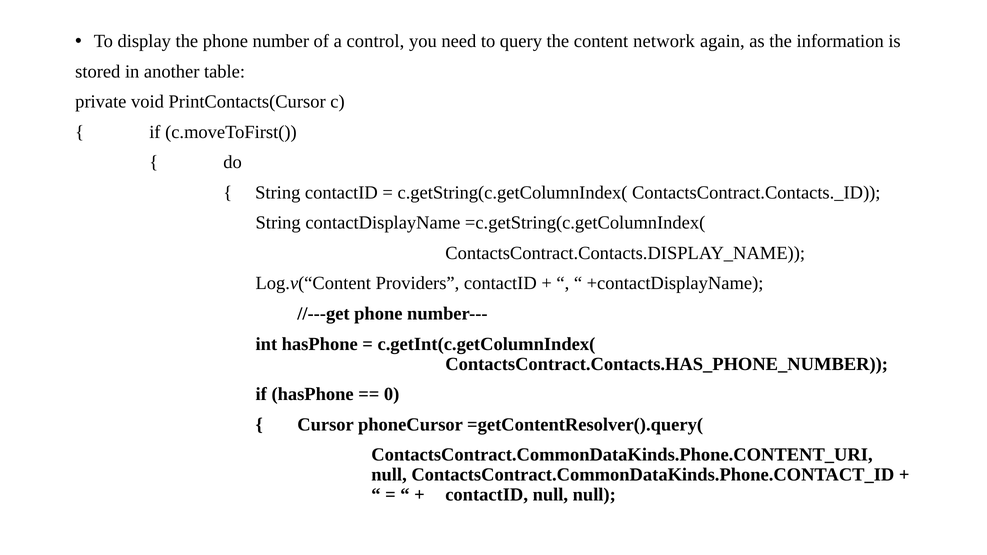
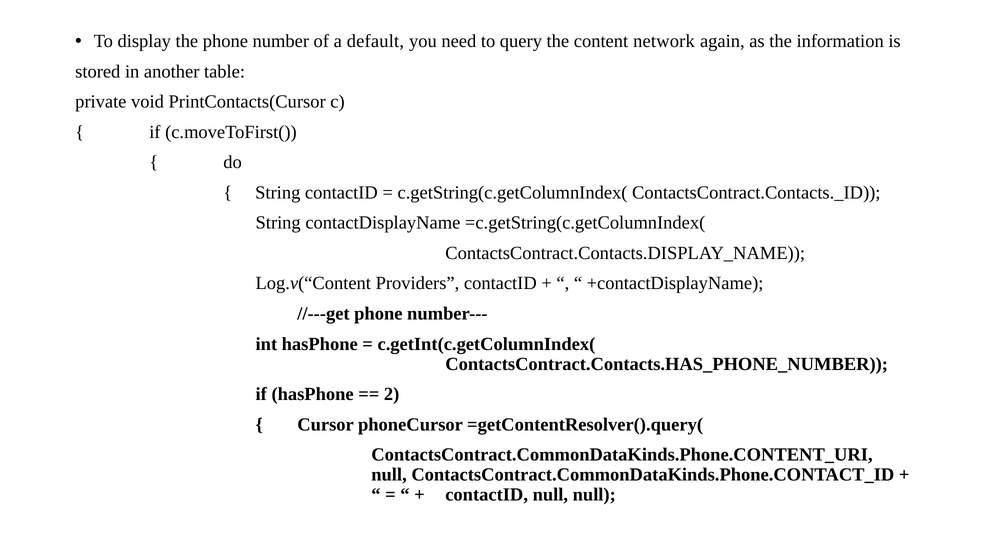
control: control -> default
0: 0 -> 2
